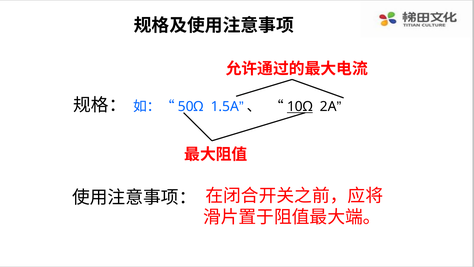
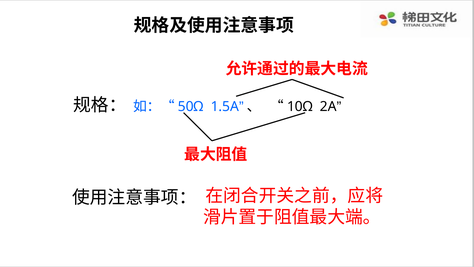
10Ω underline: present -> none
